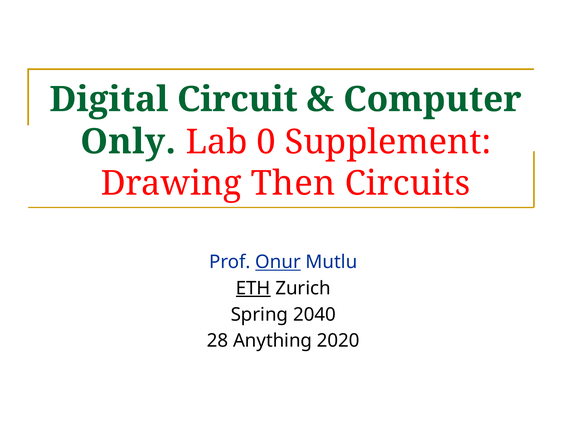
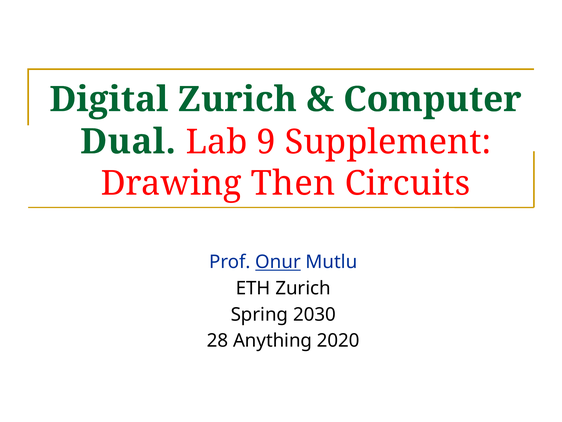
Digital Circuit: Circuit -> Zurich
Only: Only -> Dual
0: 0 -> 9
ETH underline: present -> none
2040: 2040 -> 2030
